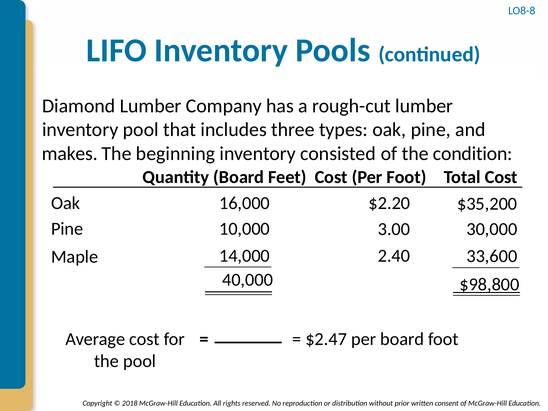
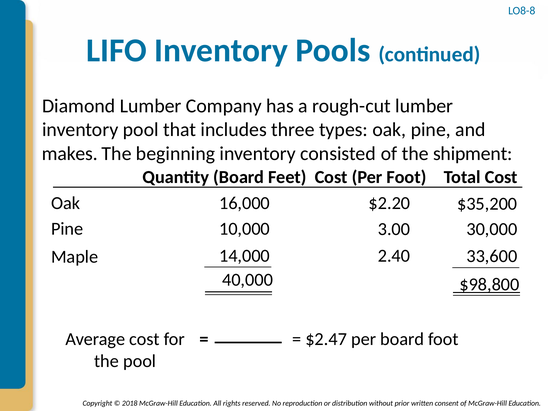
condition: condition -> shipment
